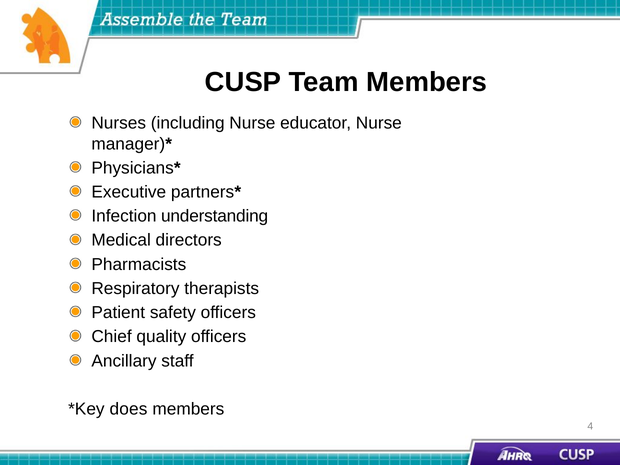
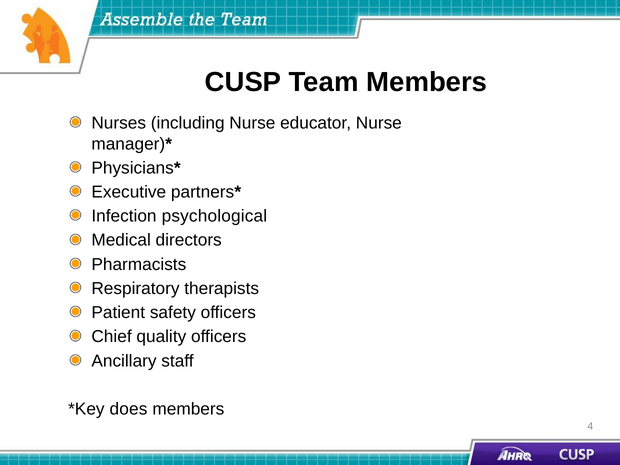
understanding: understanding -> psychological
